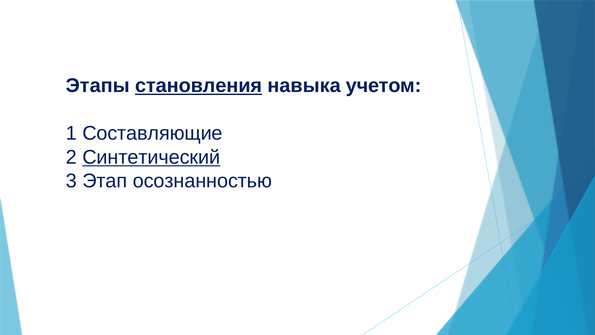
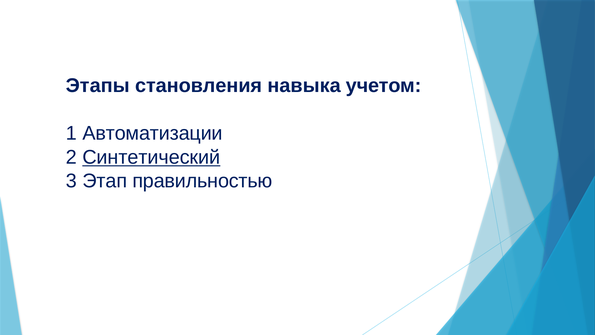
становления underline: present -> none
Составляющие: Составляющие -> Автоматизации
осознанностью: осознанностью -> правильностью
